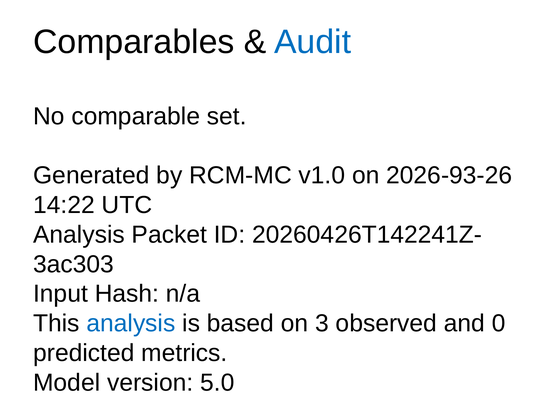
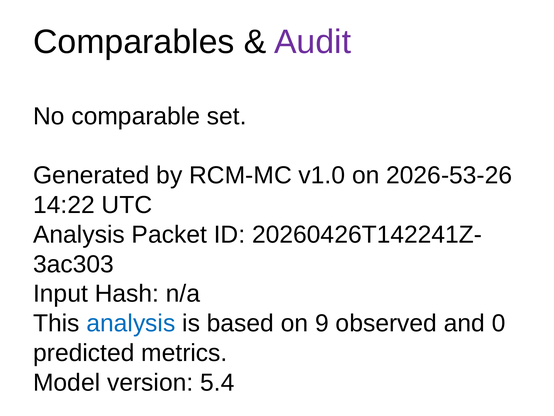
Audit colour: blue -> purple
2026-93-26: 2026-93-26 -> 2026-53-26
3: 3 -> 9
5.0: 5.0 -> 5.4
